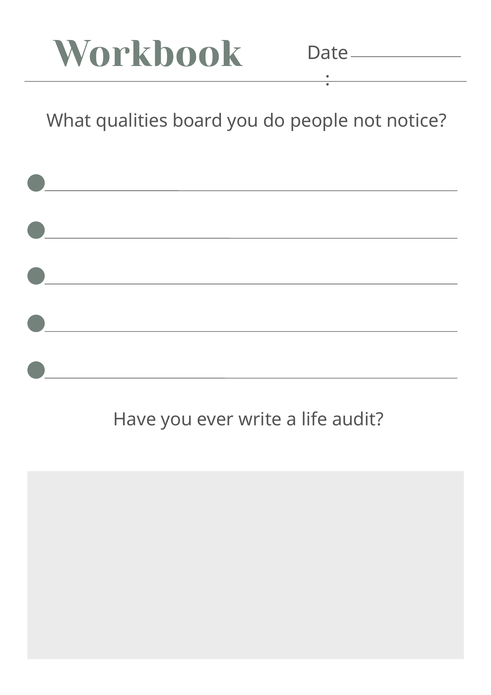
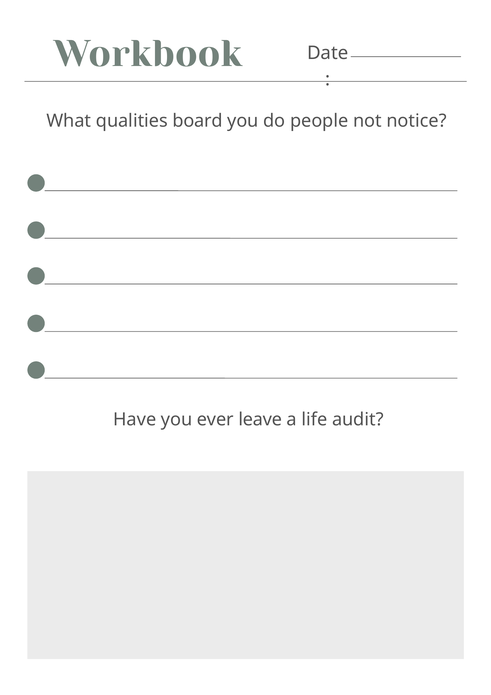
write: write -> leave
